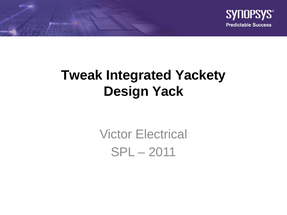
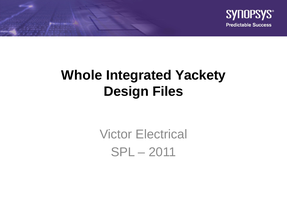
Tweak: Tweak -> Whole
Yack: Yack -> Files
